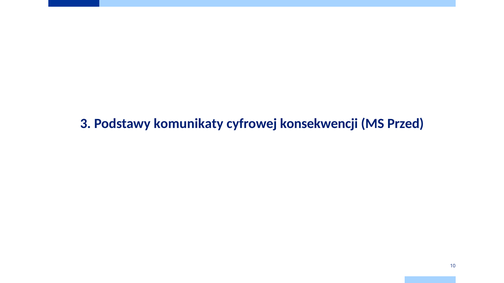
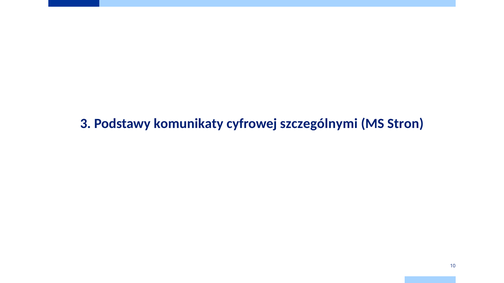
konsekwencji: konsekwencji -> szczególnymi
Przed: Przed -> Stron
